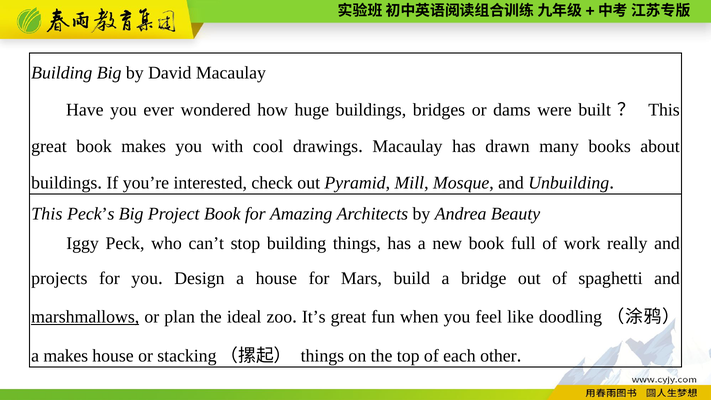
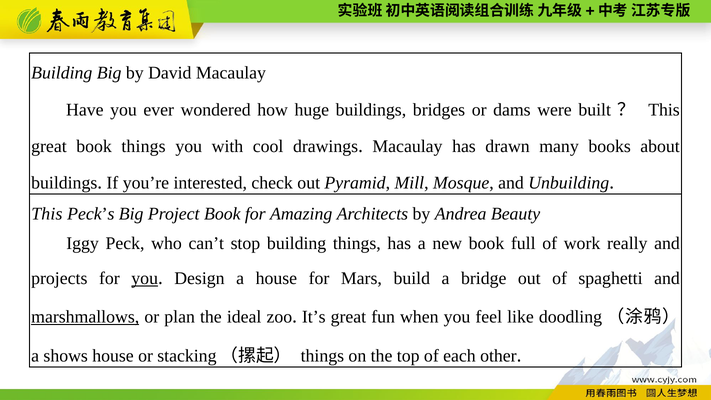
book makes: makes -> things
you at (145, 278) underline: none -> present
a makes: makes -> shows
